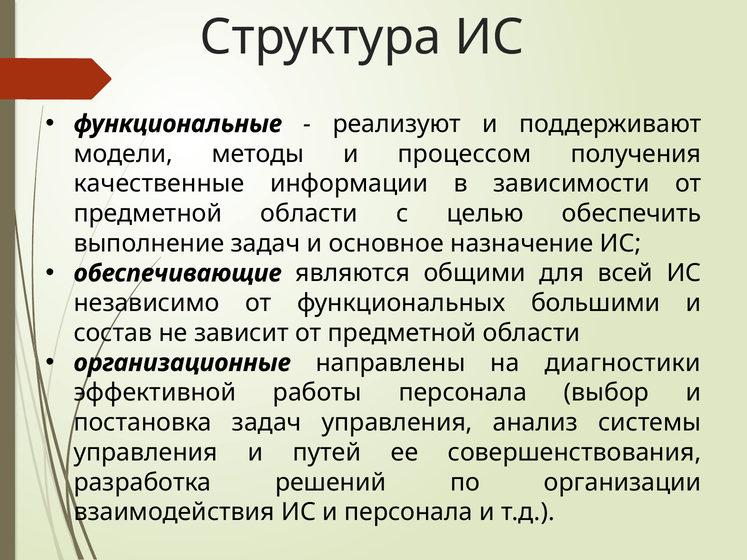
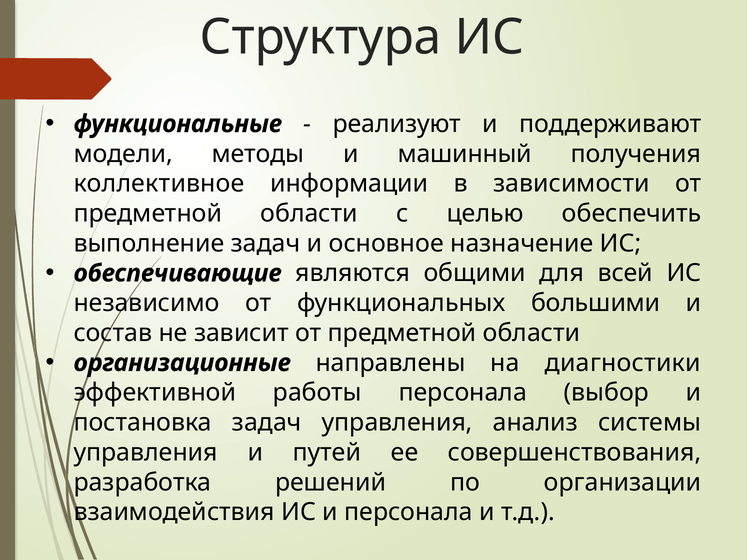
процессом: процессом -> машинный
качественные: качественные -> коллективное
